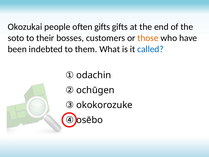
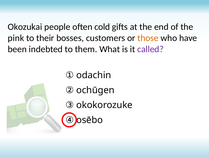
often gifts: gifts -> cold
soto: soto -> pink
called colour: blue -> purple
